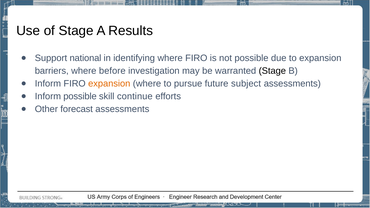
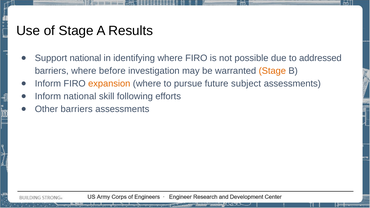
to expansion: expansion -> addressed
Stage at (272, 71) colour: black -> orange
Inform possible: possible -> national
continue: continue -> following
Other forecast: forecast -> barriers
